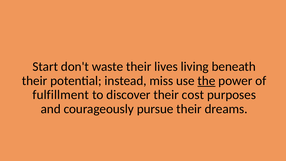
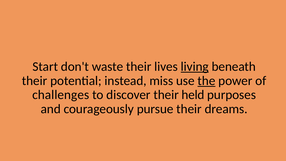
living underline: none -> present
fulfillment: fulfillment -> challenges
cost: cost -> held
